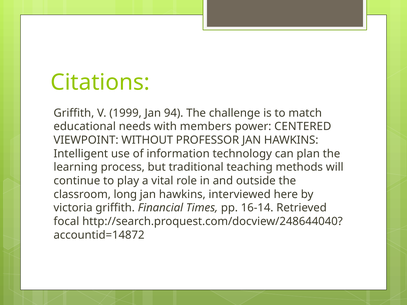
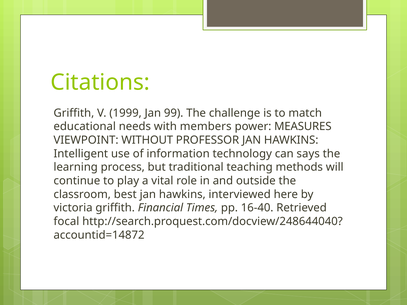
94: 94 -> 99
CENTERED: CENTERED -> MEASURES
plan: plan -> says
long: long -> best
16-14: 16-14 -> 16-40
